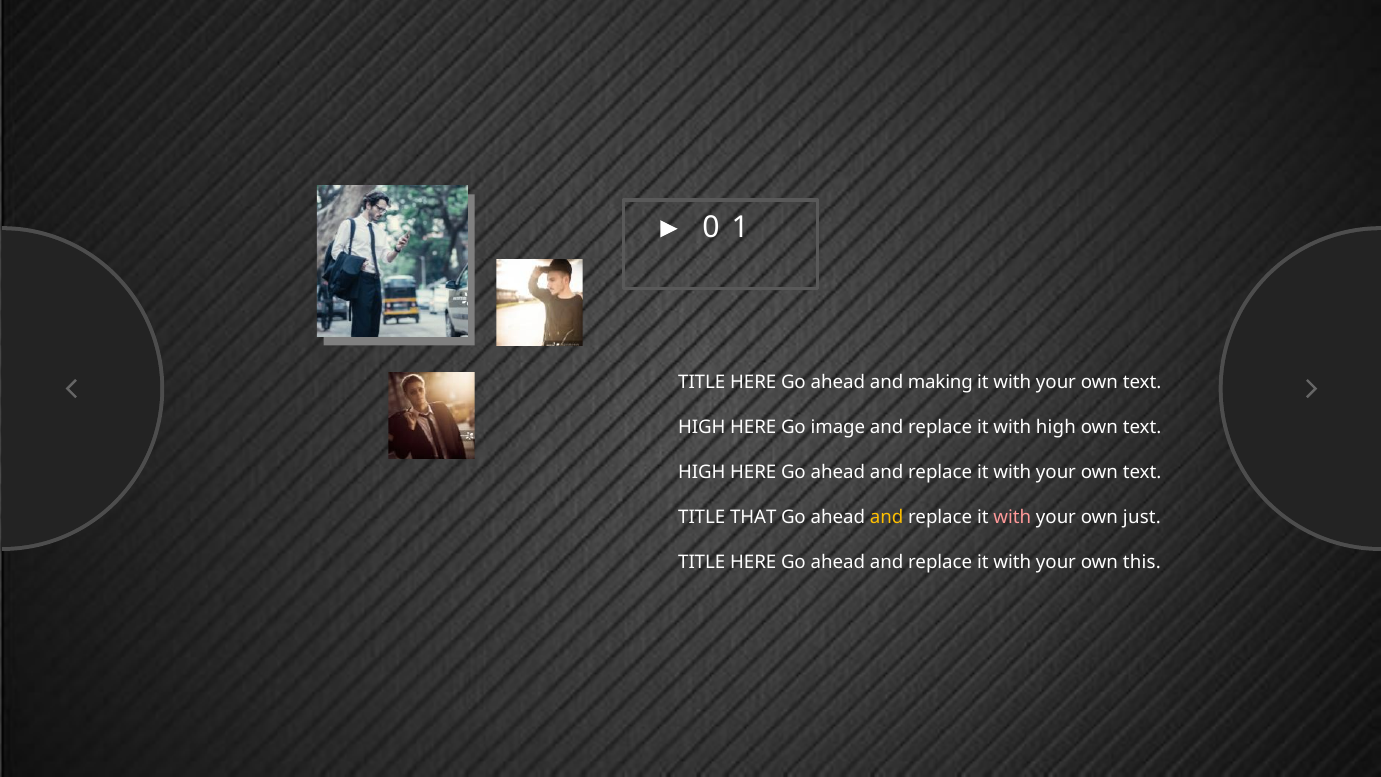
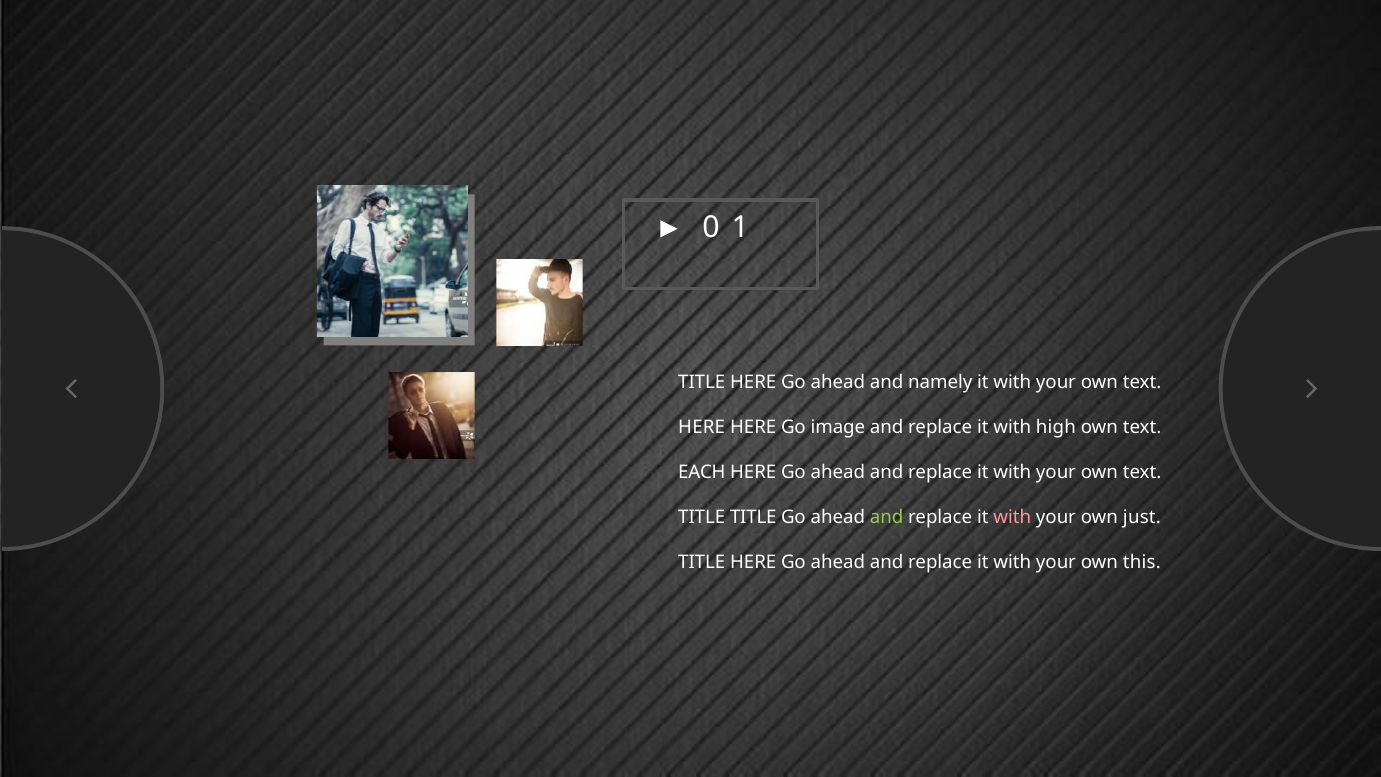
making: making -> namely
HIGH at (702, 427): HIGH -> HERE
HIGH at (702, 472): HIGH -> EACH
TITLE THAT: THAT -> TITLE
and at (887, 517) colour: yellow -> light green
